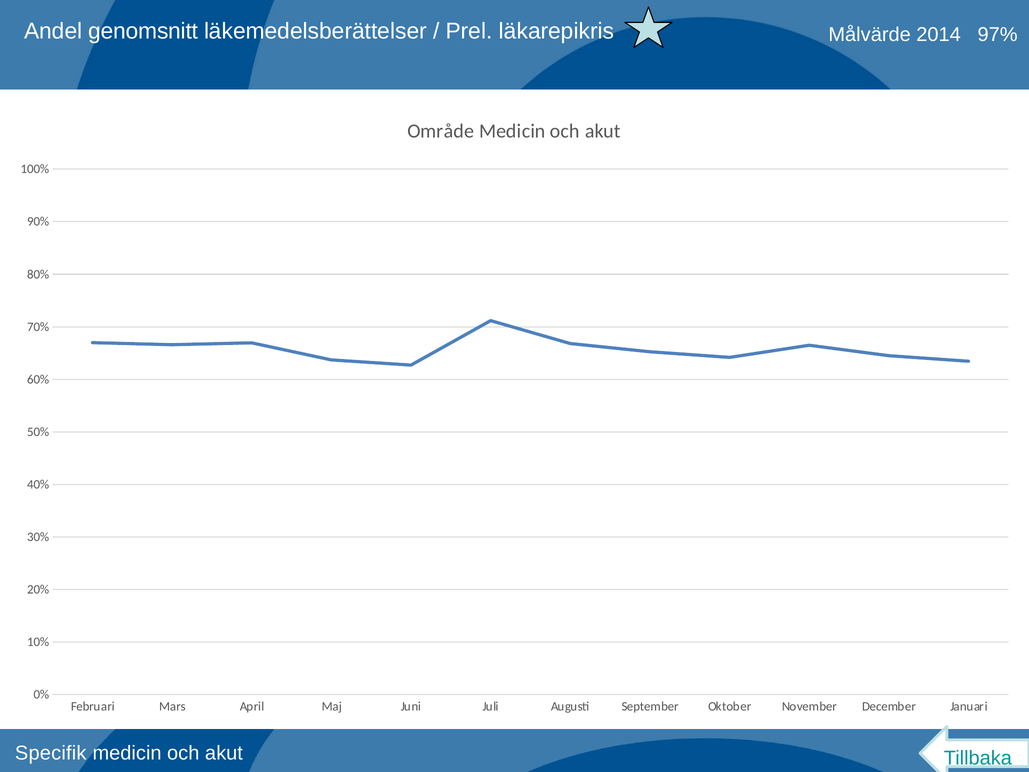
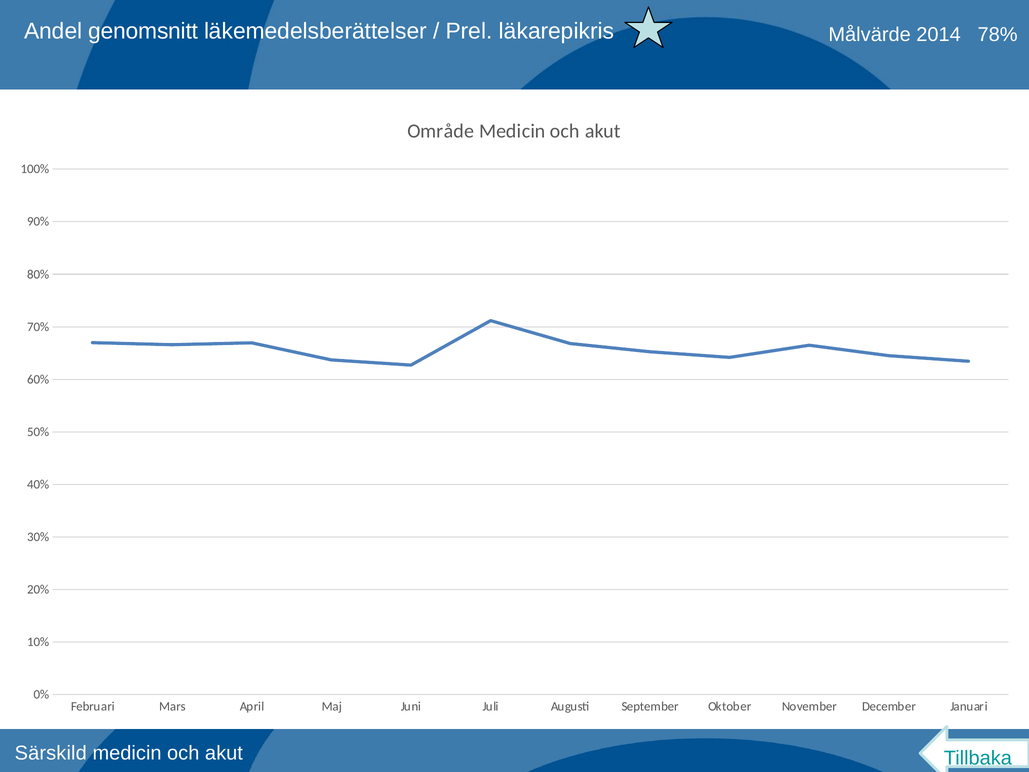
97%: 97% -> 78%
Specifik: Specifik -> Särskild
